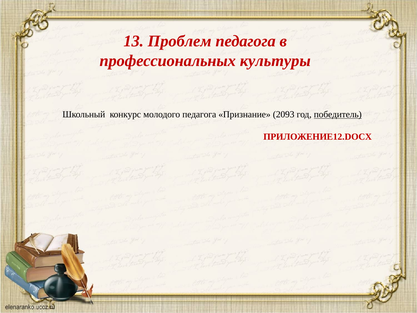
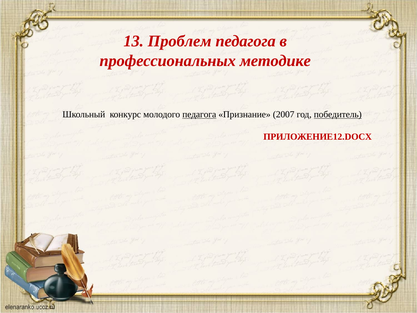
культуры: культуры -> методике
педагога at (199, 114) underline: none -> present
2093: 2093 -> 2007
